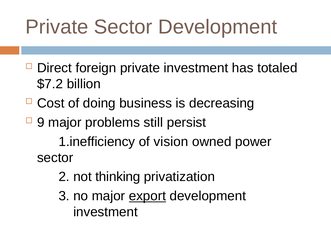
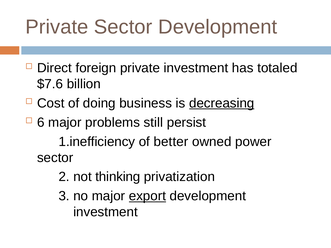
$7.2: $7.2 -> $7.6
decreasing underline: none -> present
9: 9 -> 6
vision: vision -> better
